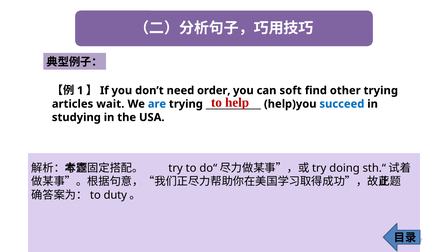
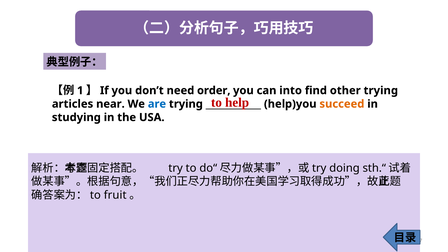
soft: soft -> into
wait: wait -> near
succeed colour: blue -> orange
duty: duty -> fruit
